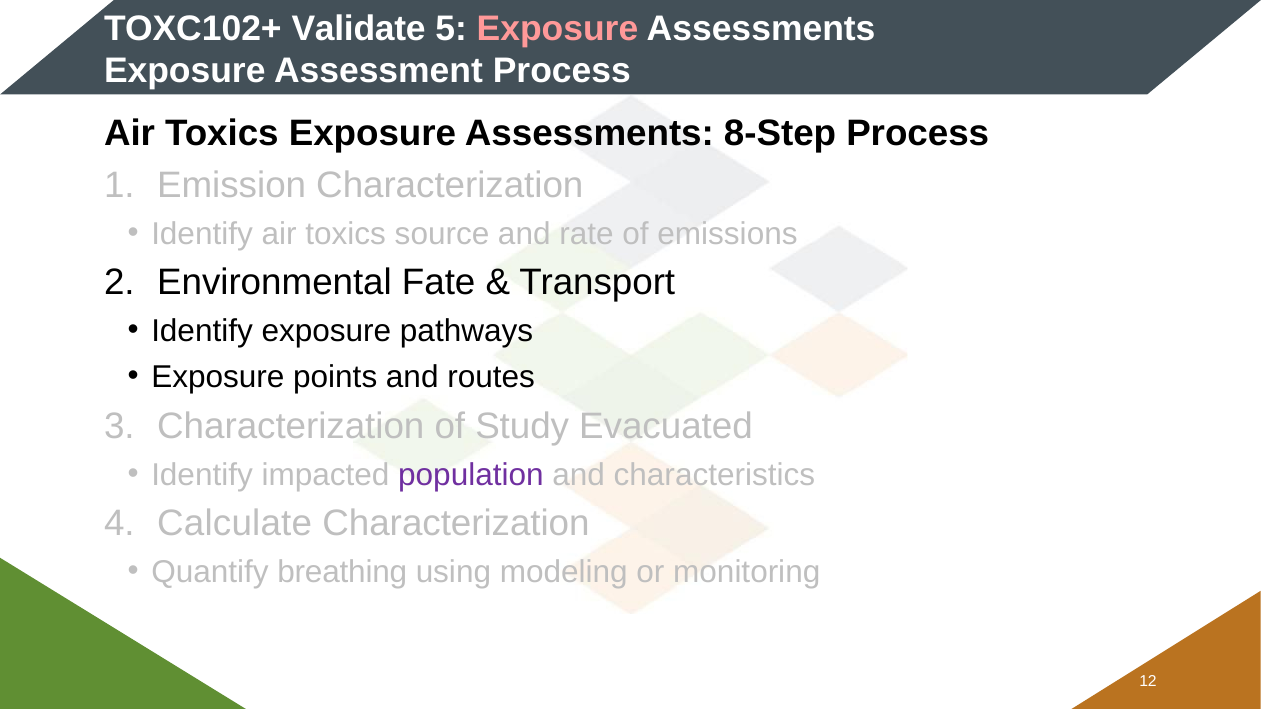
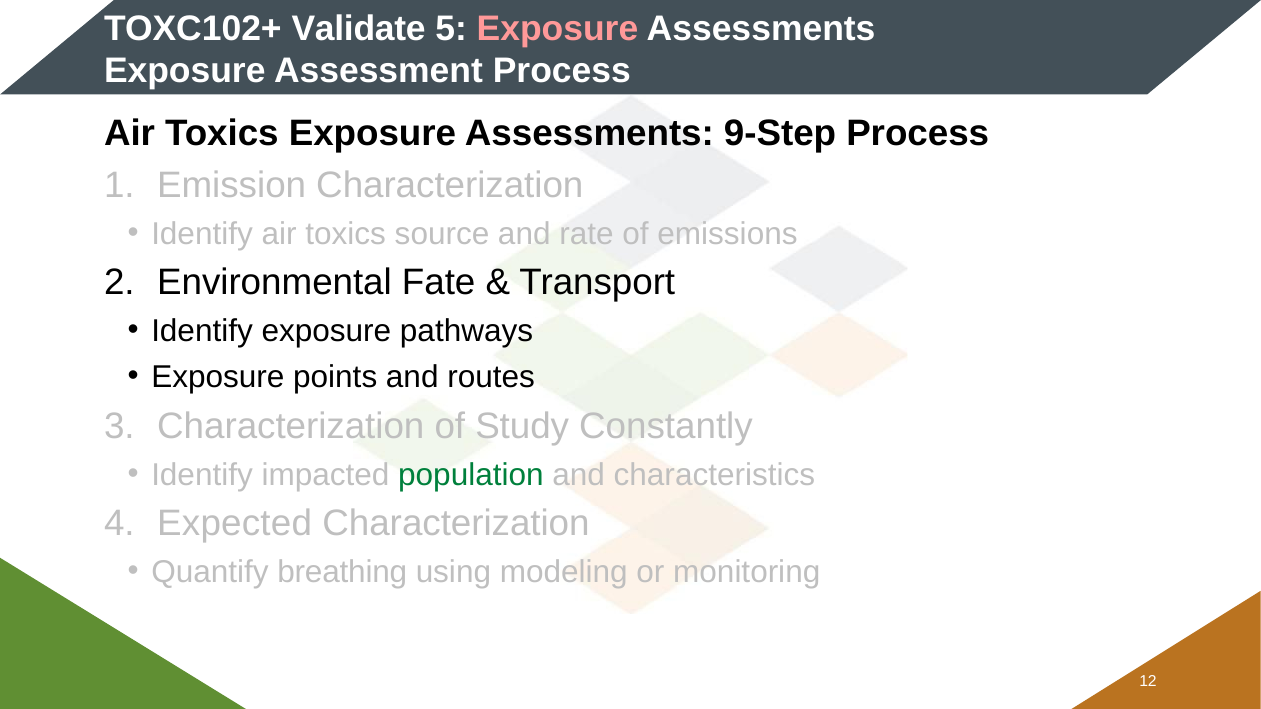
8-Step: 8-Step -> 9-Step
Evacuated: Evacuated -> Constantly
population colour: purple -> green
Calculate: Calculate -> Expected
